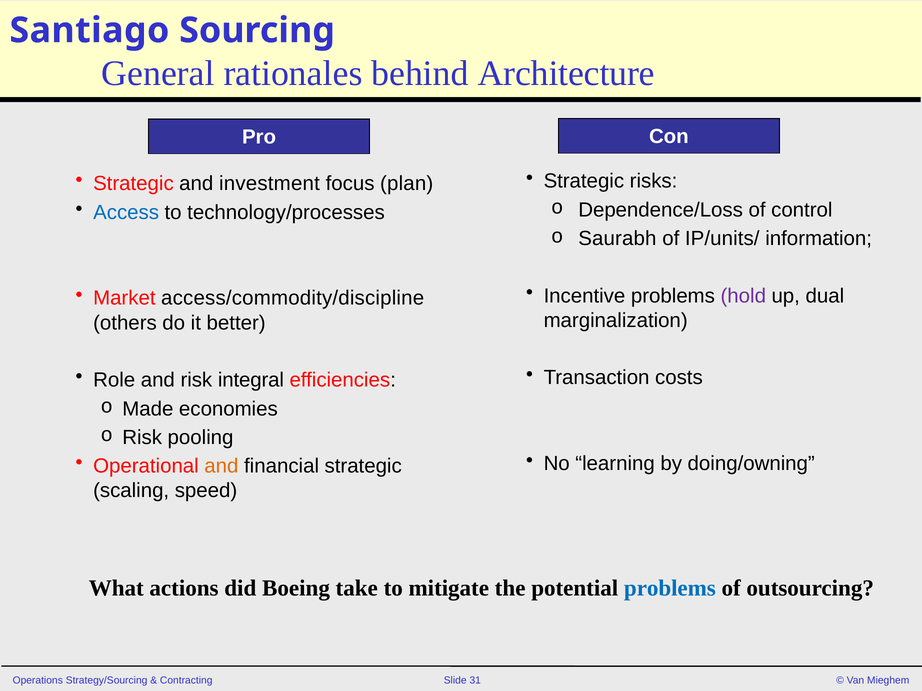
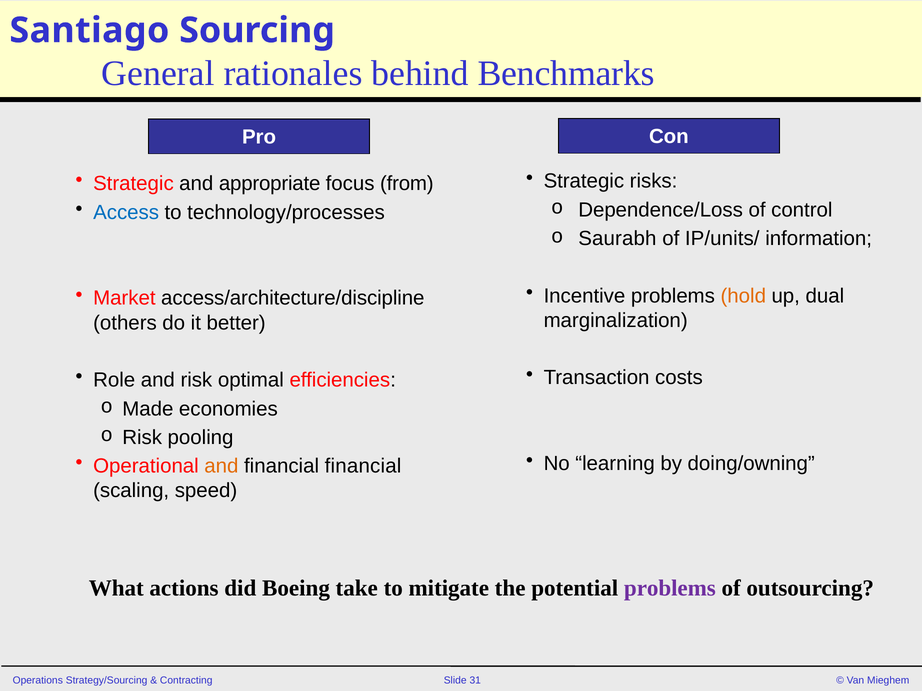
Architecture: Architecture -> Benchmarks
investment: investment -> appropriate
plan: plan -> from
hold colour: purple -> orange
access/commodity/discipline: access/commodity/discipline -> access/architecture/discipline
integral: integral -> optimal
financial strategic: strategic -> financial
problems at (670, 589) colour: blue -> purple
